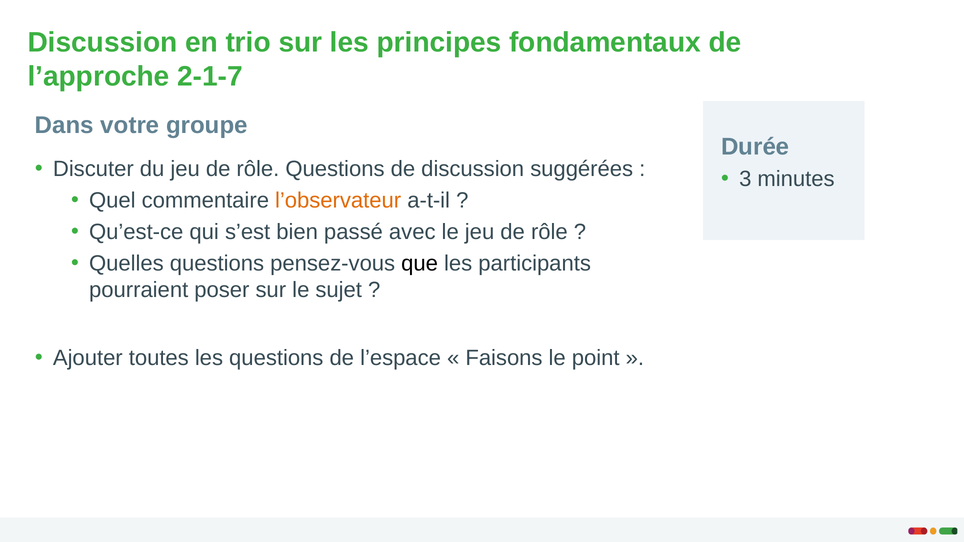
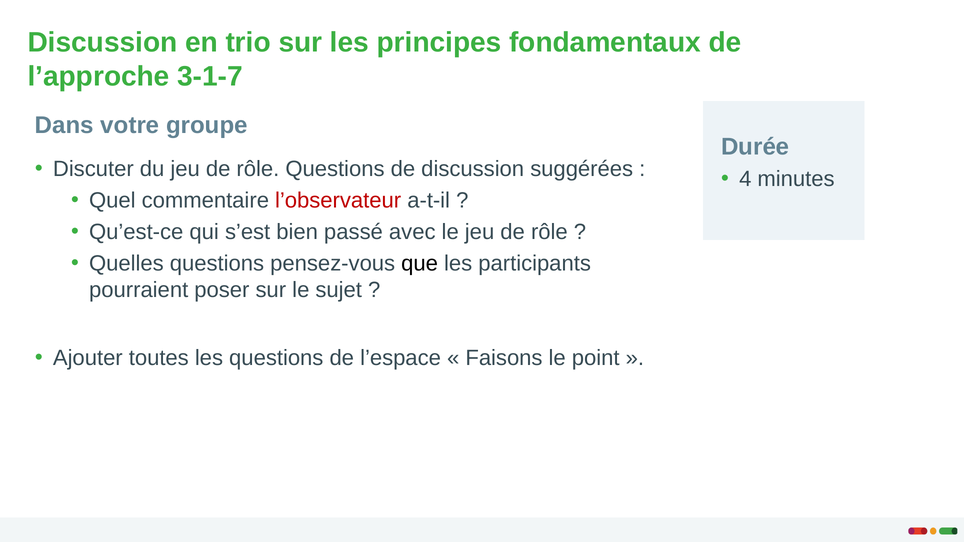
2-1-7: 2-1-7 -> 3-1-7
3: 3 -> 4
l’observateur colour: orange -> red
